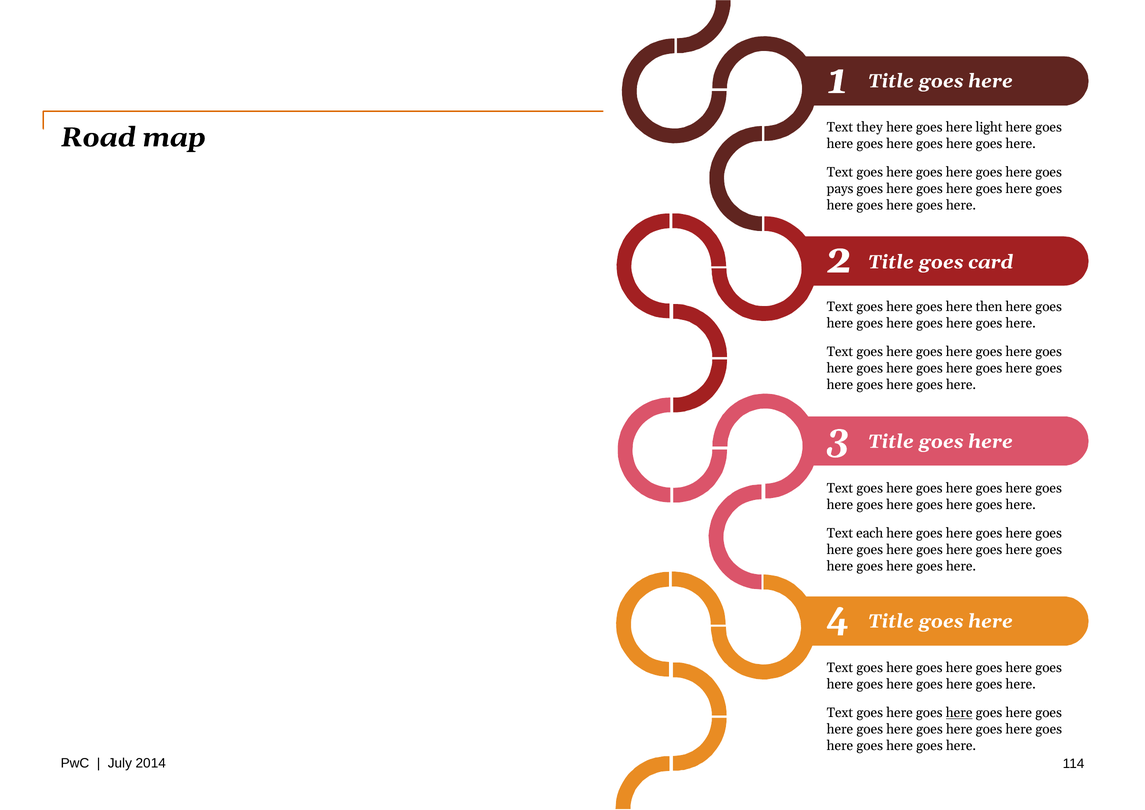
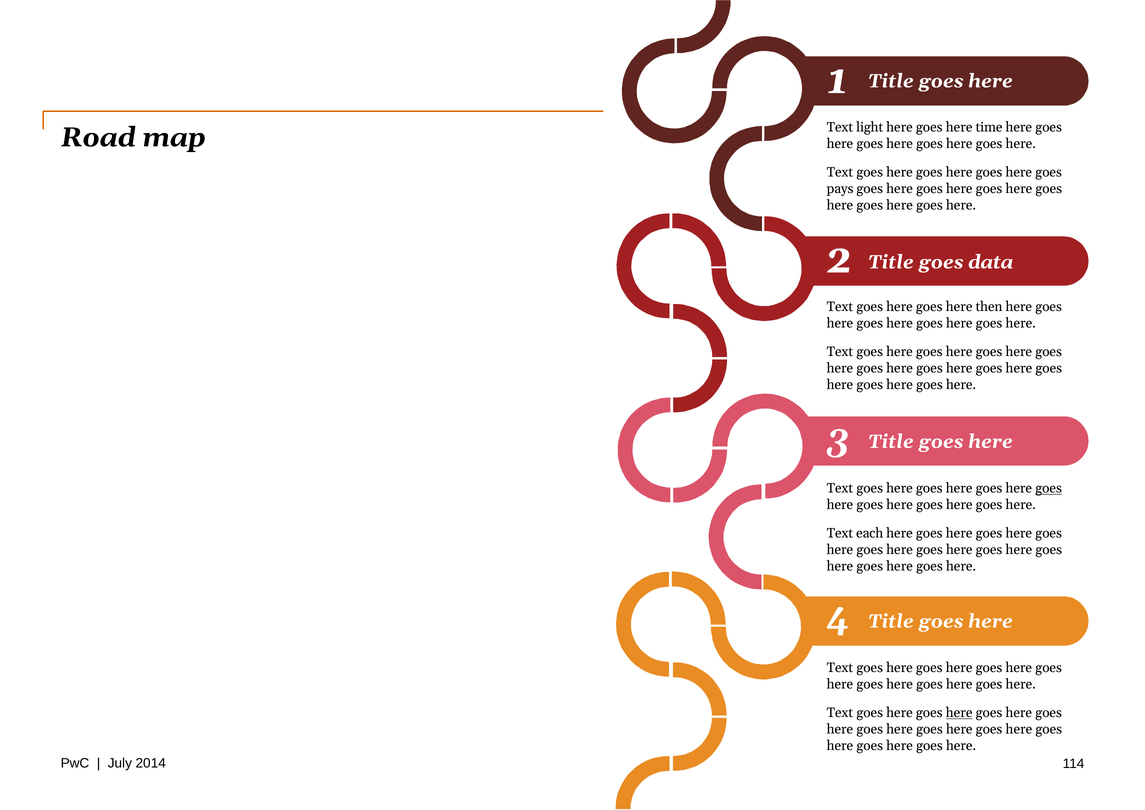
they: they -> light
light: light -> time
card: card -> data
goes at (1049, 488) underline: none -> present
